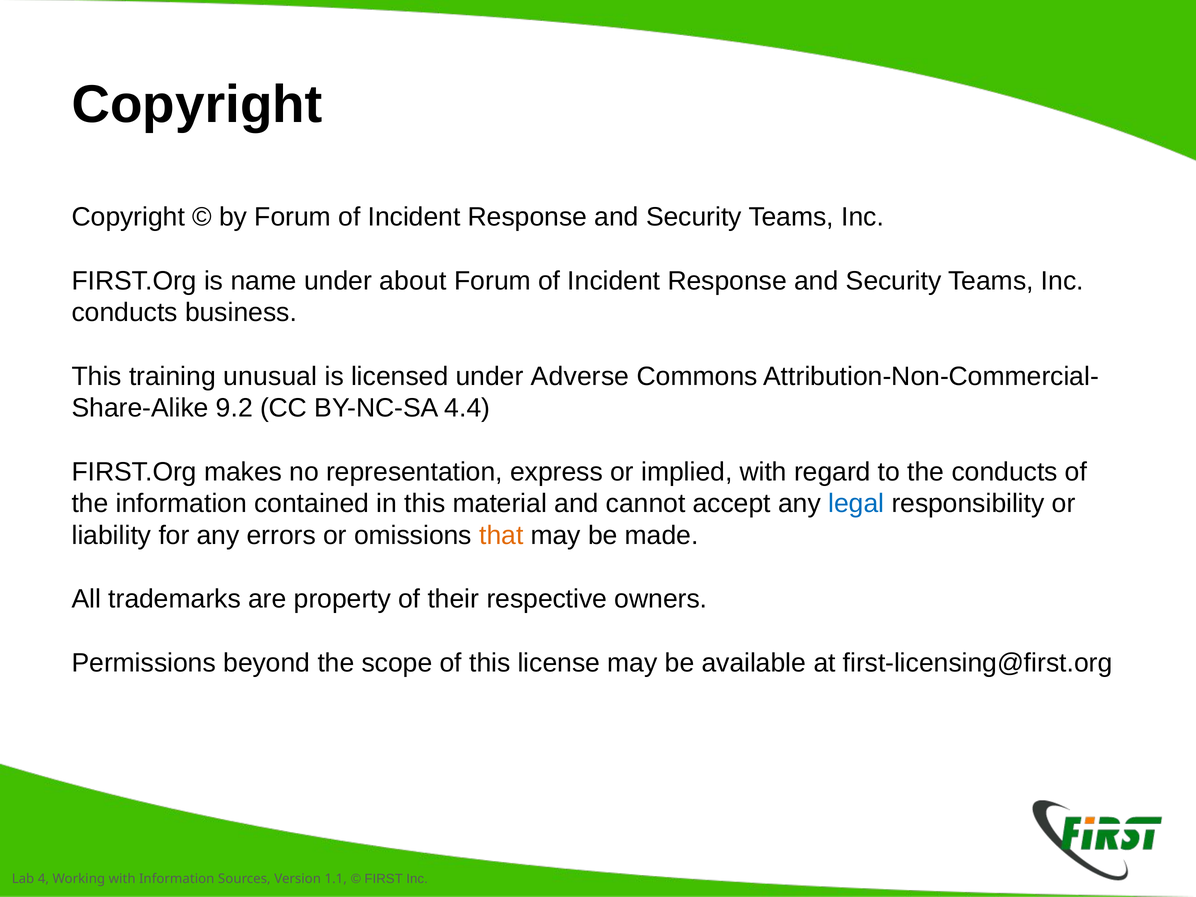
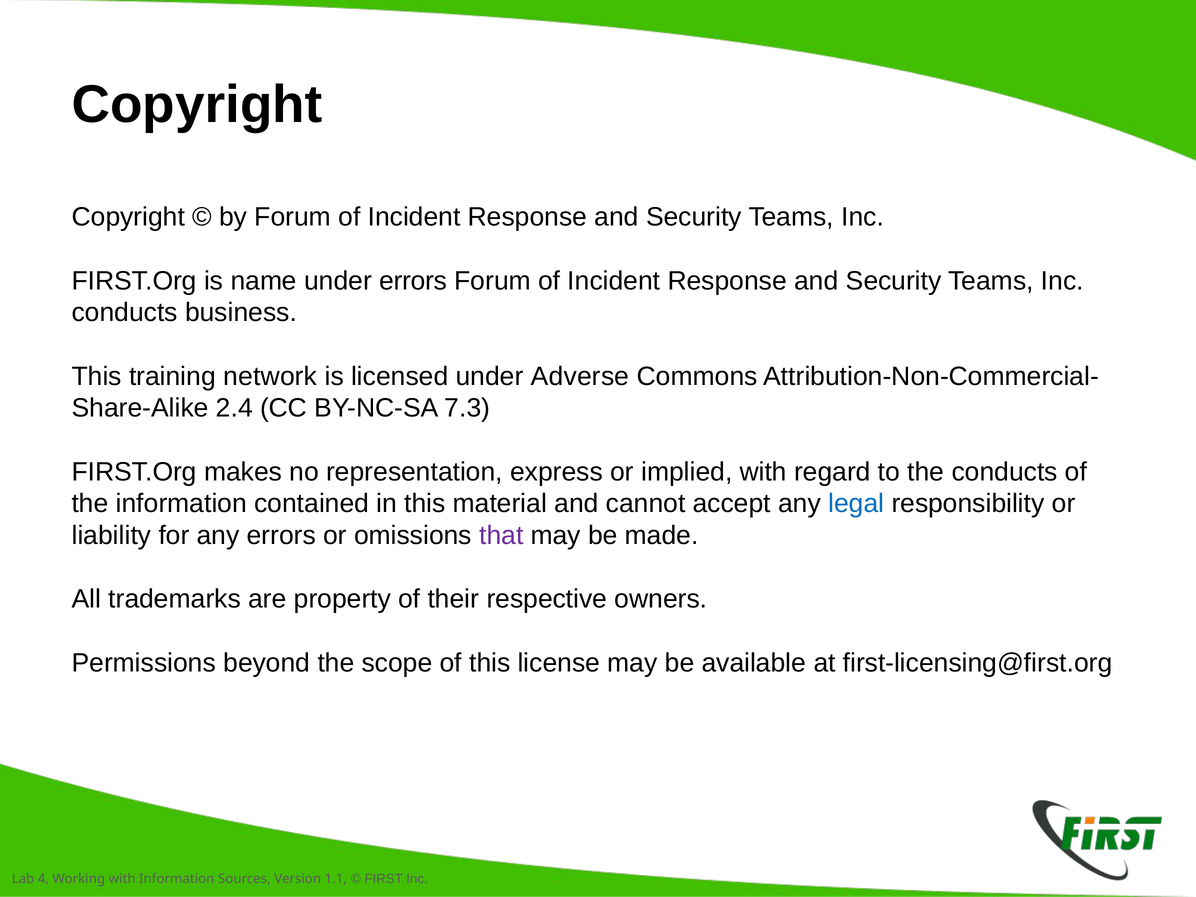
under about: about -> errors
unusual: unusual -> network
9.2: 9.2 -> 2.4
4.4: 4.4 -> 7.3
that colour: orange -> purple
